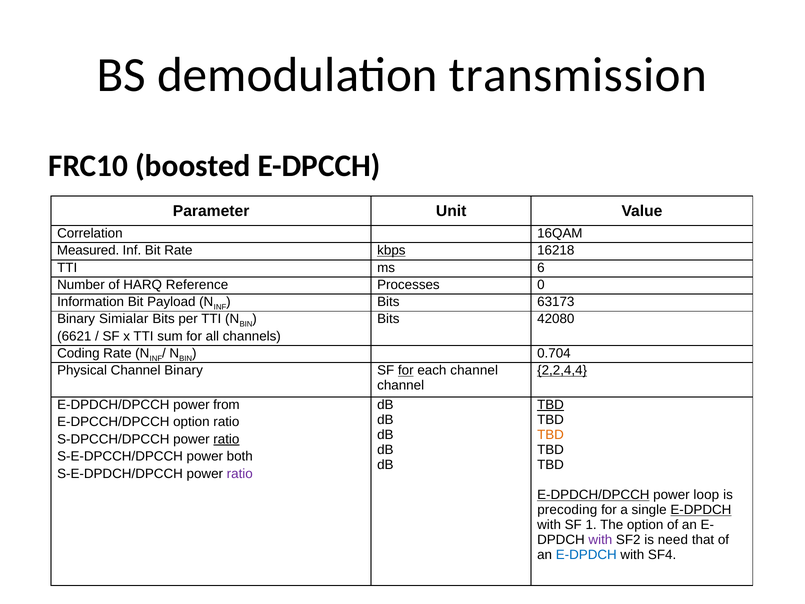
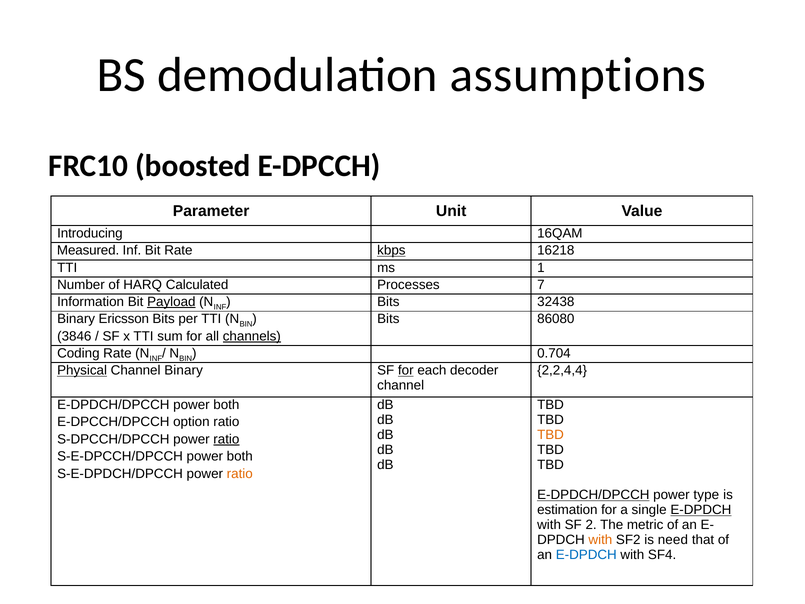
transmission: transmission -> assumptions
Correlation: Correlation -> Introducing
6: 6 -> 1
Reference: Reference -> Calculated
0: 0 -> 7
Payload underline: none -> present
63173: 63173 -> 32438
Simialar: Simialar -> Ericsson
42080: 42080 -> 86080
6621: 6621 -> 3846
channels underline: none -> present
Physical underline: none -> present
each channel: channel -> decoder
2,2,4,4 underline: present -> none
E-DPDCH/DPCCH power from: from -> both
TBD at (551, 405) underline: present -> none
ratio at (240, 474) colour: purple -> orange
loop: loop -> type
precoding: precoding -> estimation
1: 1 -> 2
The option: option -> metric
with at (600, 540) colour: purple -> orange
